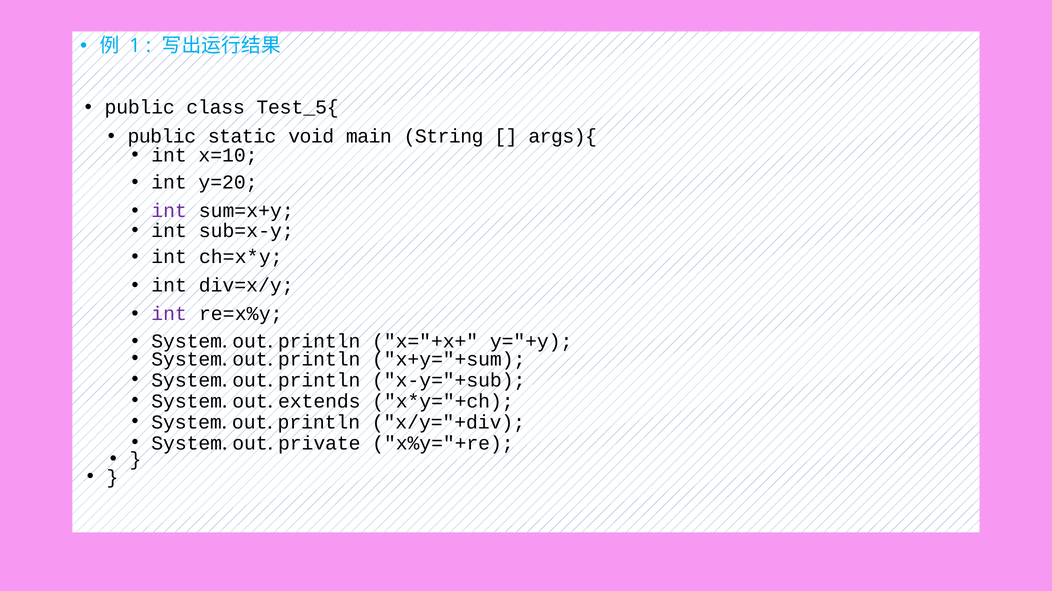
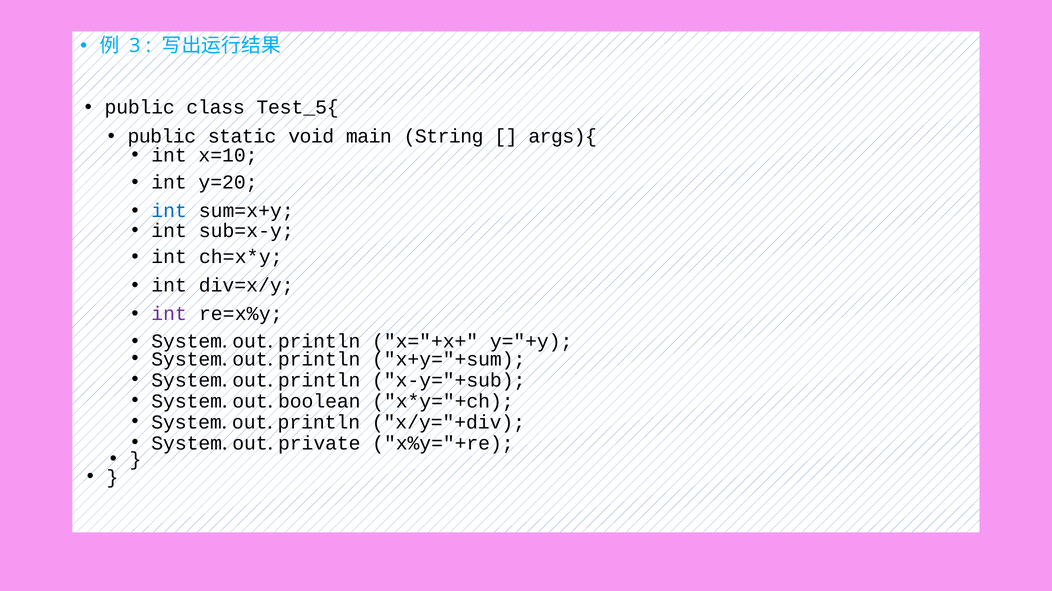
1: 1 -> 3
int at (169, 211) colour: purple -> blue
extends: extends -> boolean
